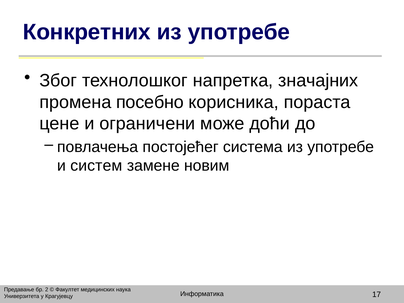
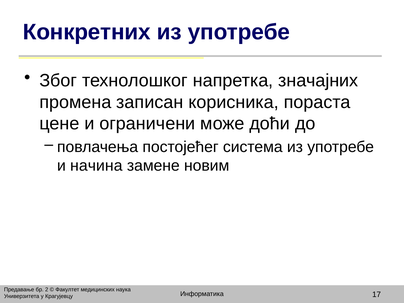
посебно: посебно -> записан
систем: систем -> начина
